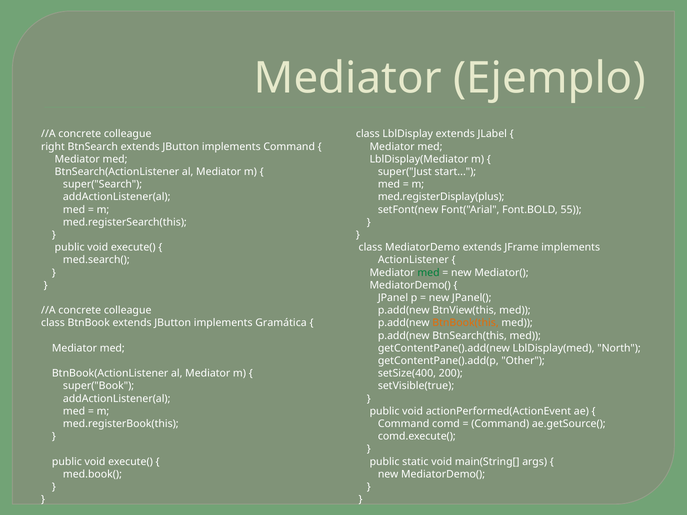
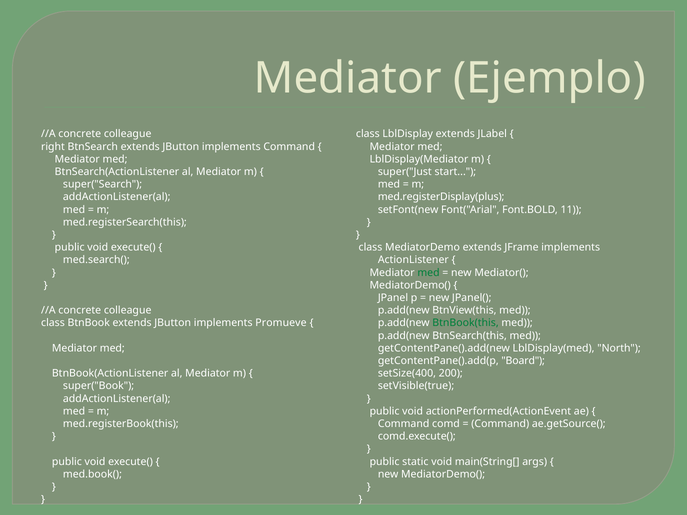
55: 55 -> 11
Gramática: Gramática -> Promueve
BtnBook(this colour: orange -> green
Other: Other -> Board
